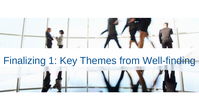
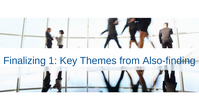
Well-finding: Well-finding -> Also-finding
